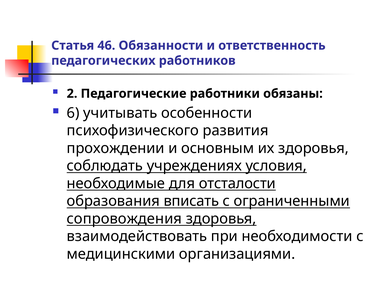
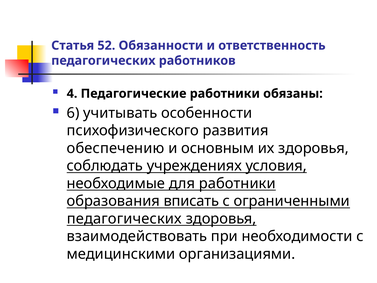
46: 46 -> 52
2: 2 -> 4
прохождении: прохождении -> обеспечению
для отсталости: отсталости -> работники
сопровождения at (124, 219): сопровождения -> педагогических
